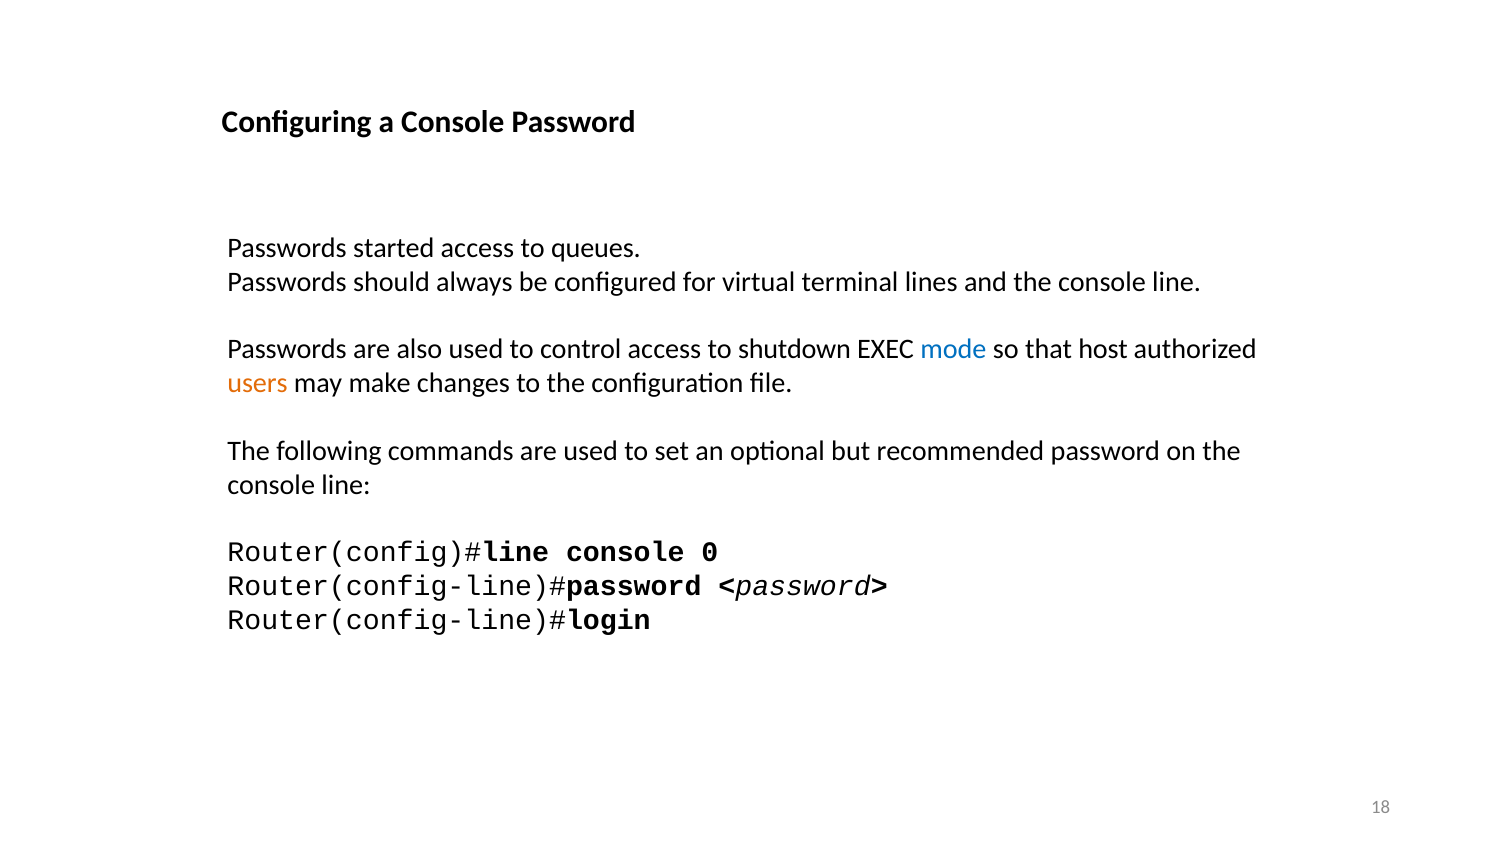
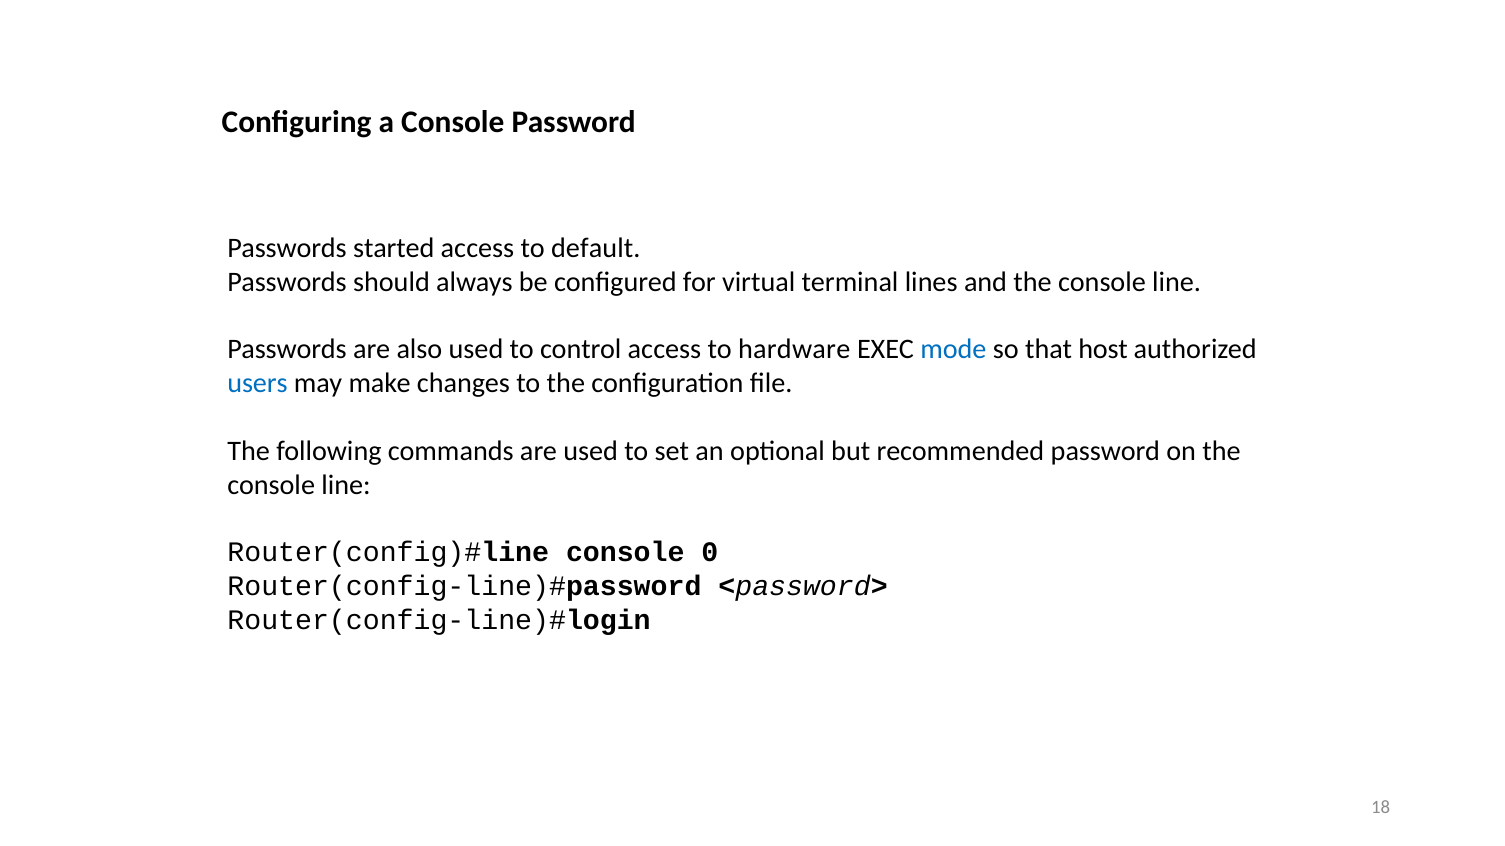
queues: queues -> default
shutdown: shutdown -> hardware
users colour: orange -> blue
